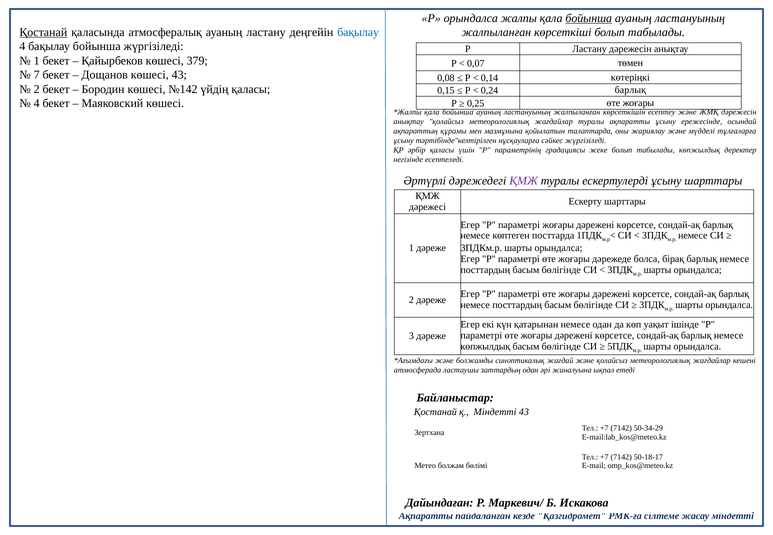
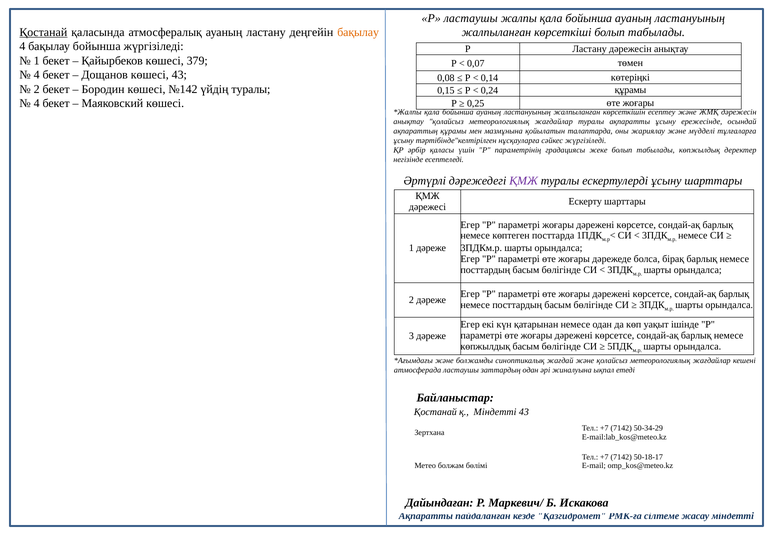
Р орындалса: орындалса -> ластаушы
бойынша at (589, 18) underline: present -> none
бақылау at (358, 32) colour: blue -> orange
7 at (37, 75): 7 -> 4
үйдің қаласы: қаласы -> туралы
0,24 барлық: барлық -> құрамы
